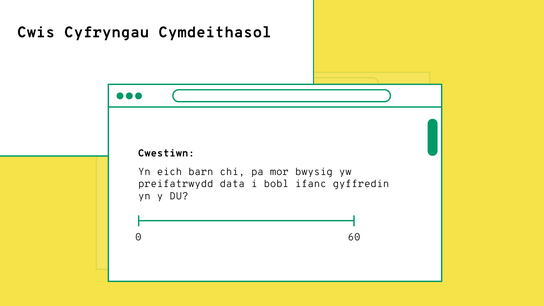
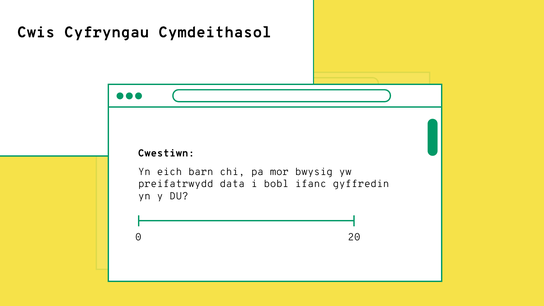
60: 60 -> 20
